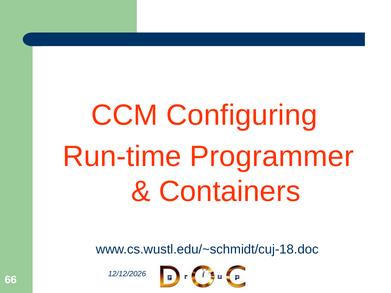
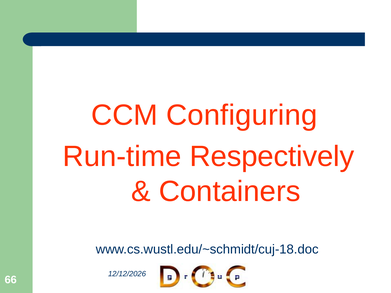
Programmer: Programmer -> Respectively
